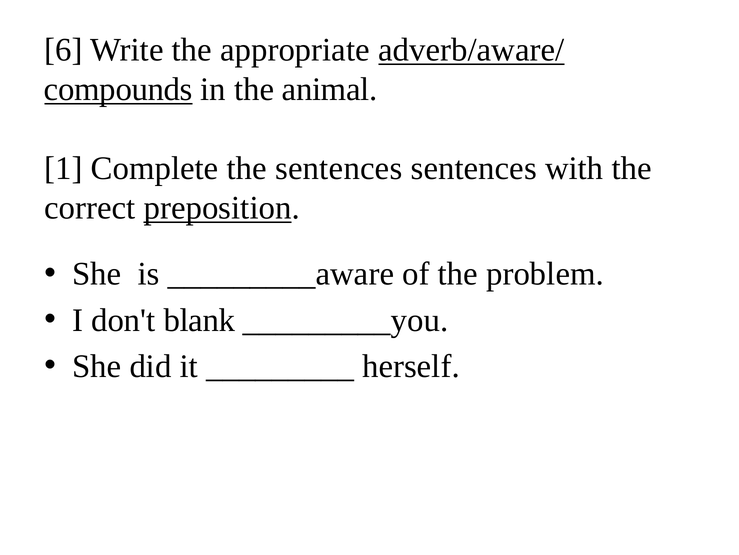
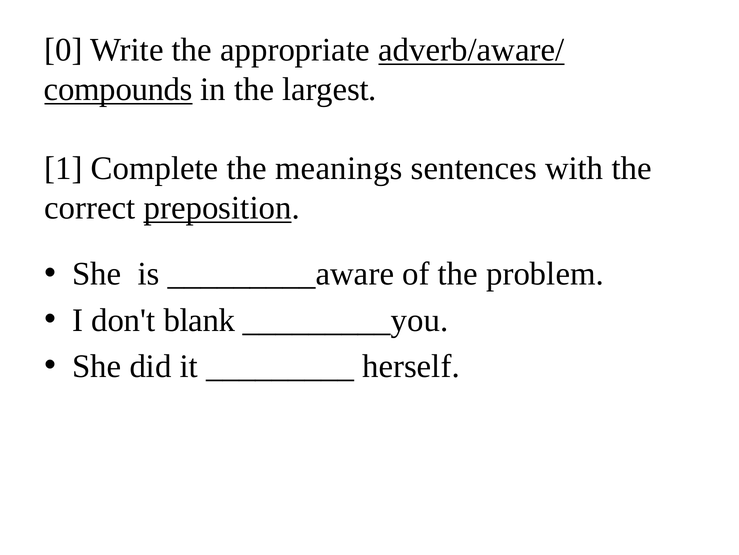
6: 6 -> 0
animal: animal -> largest
the sentences: sentences -> meanings
